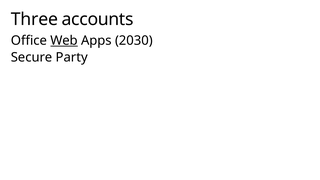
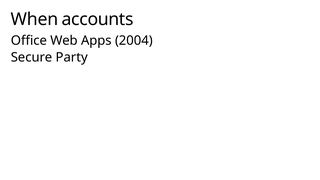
Three: Three -> When
Web underline: present -> none
2030: 2030 -> 2004
